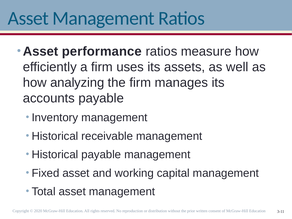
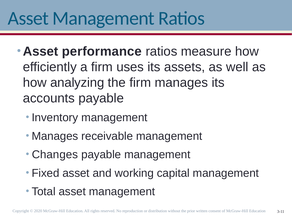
Historical at (55, 136): Historical -> Manages
Historical at (55, 155): Historical -> Changes
